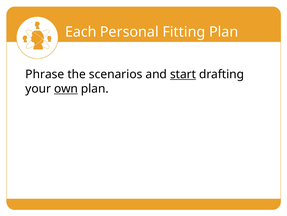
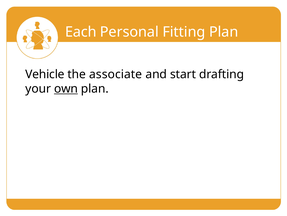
Phrase: Phrase -> Vehicle
scenarios: scenarios -> associate
start underline: present -> none
